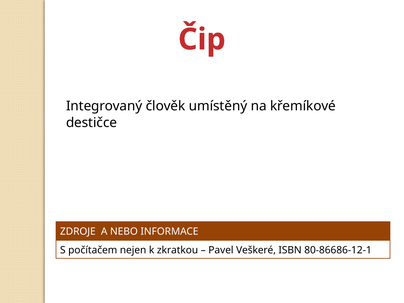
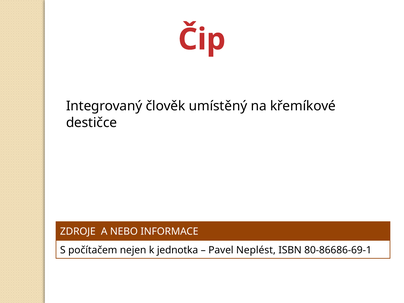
zkratkou: zkratkou -> jednotka
Veškeré: Veškeré -> Neplést
80-86686-12-1: 80-86686-12-1 -> 80-86686-69-1
